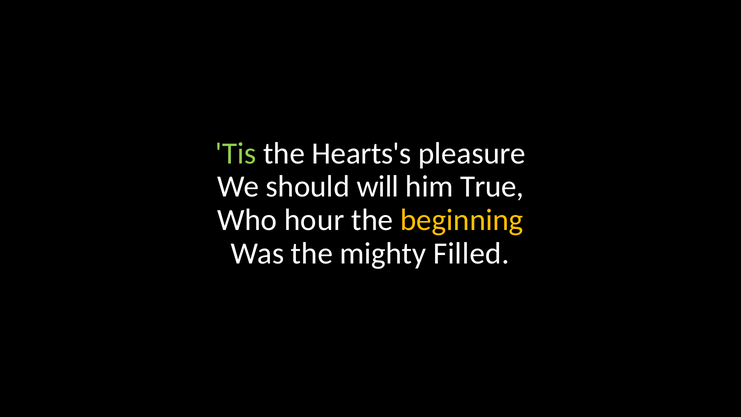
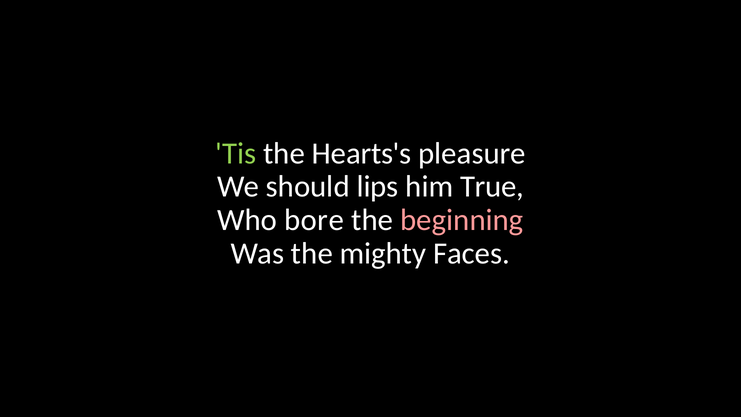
will: will -> lips
hour: hour -> bore
beginning colour: yellow -> pink
Filled: Filled -> Faces
